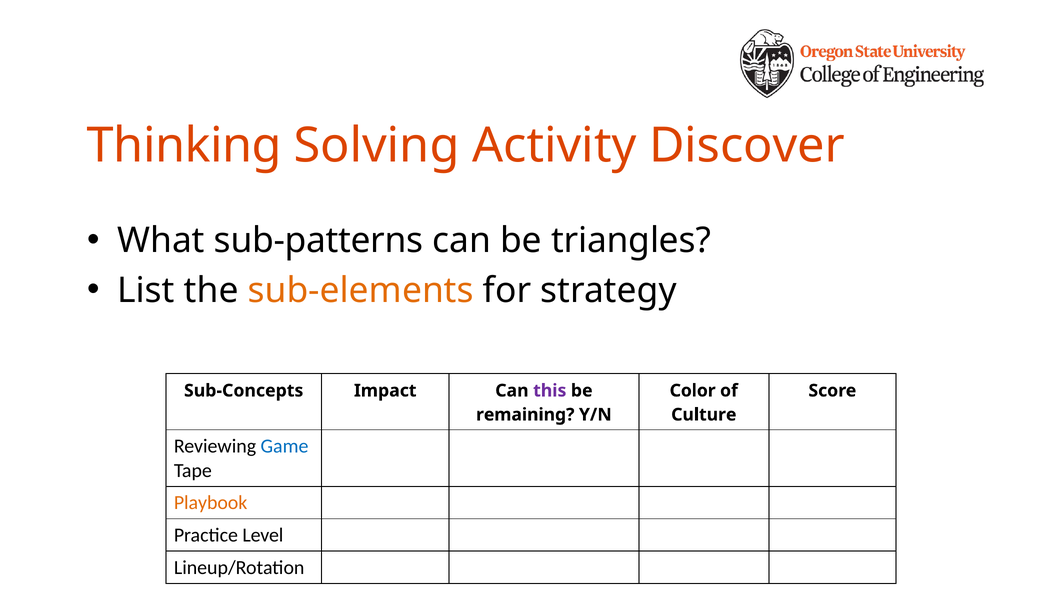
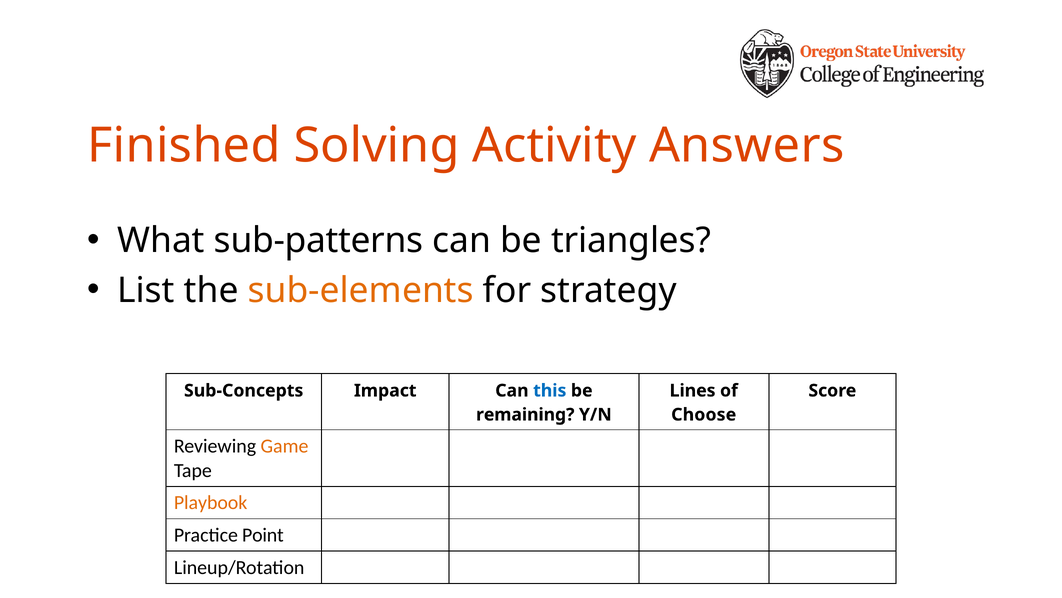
Thinking: Thinking -> Finished
Discover: Discover -> Answers
this colour: purple -> blue
Color: Color -> Lines
Culture: Culture -> Choose
Game colour: blue -> orange
Level: Level -> Point
